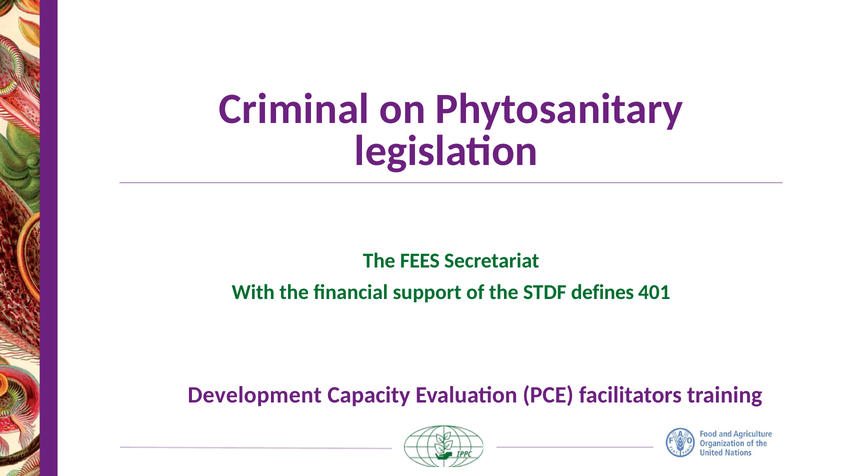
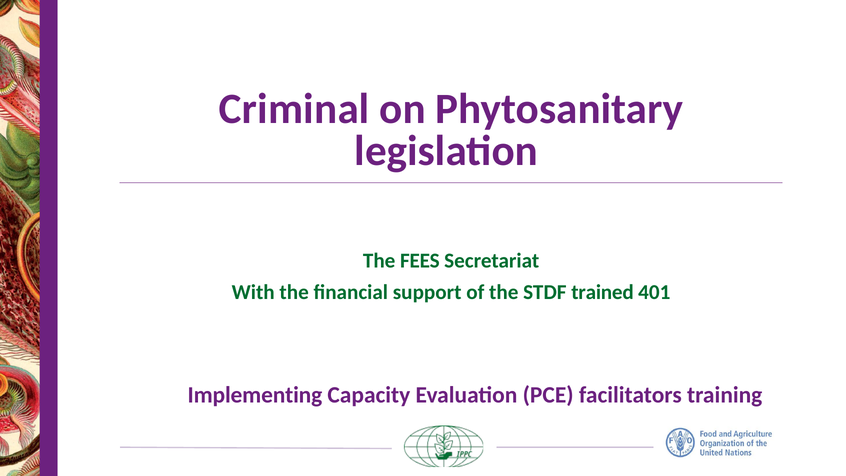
defines: defines -> trained
Development: Development -> Implementing
